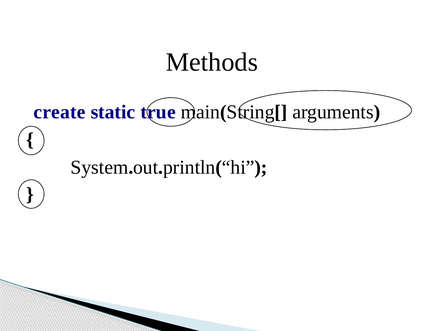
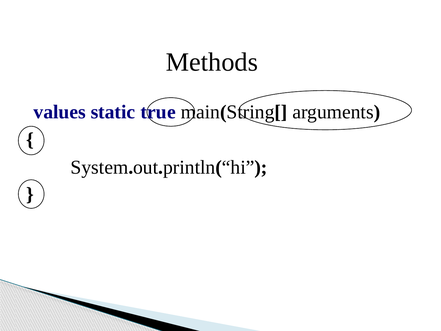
create: create -> values
